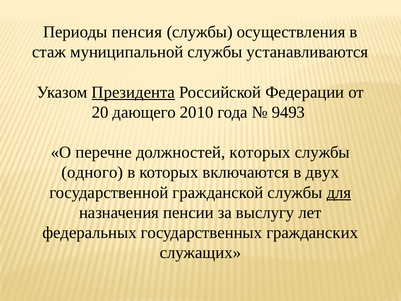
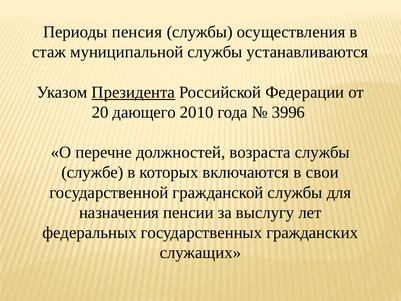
9493: 9493 -> 3996
должностей которых: которых -> возраста
одного: одного -> службе
двух: двух -> свои
для underline: present -> none
